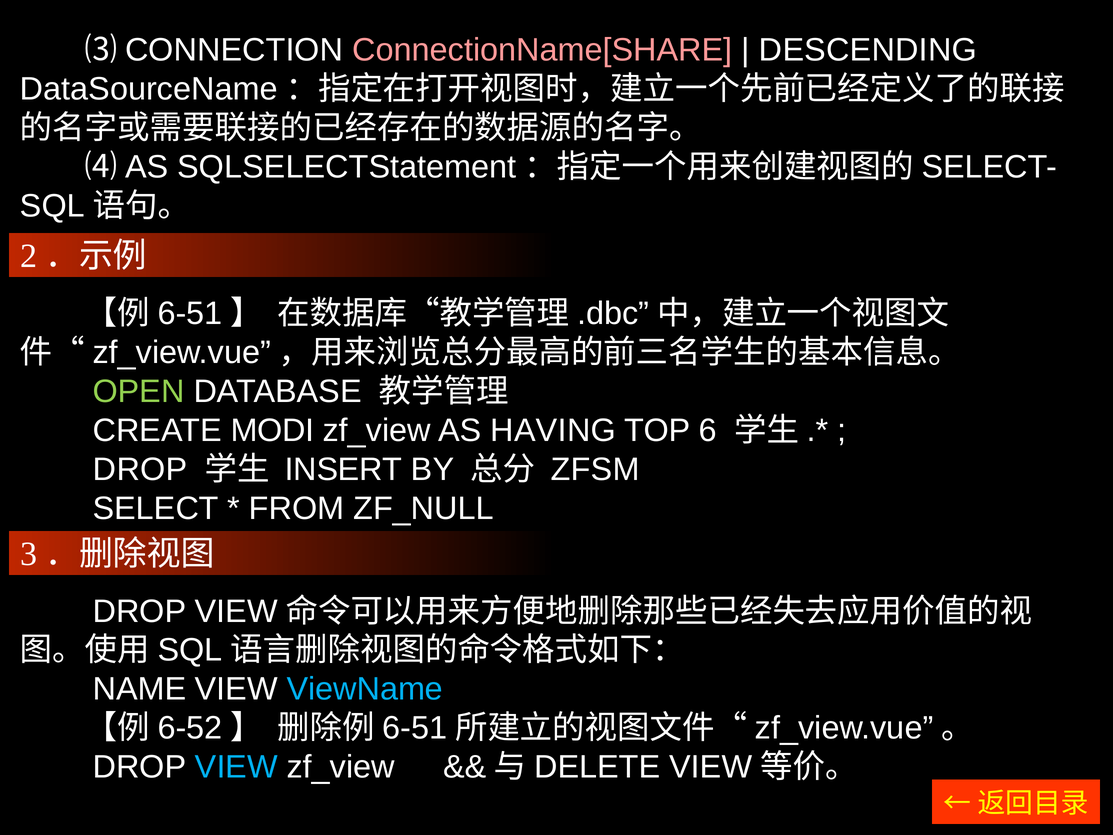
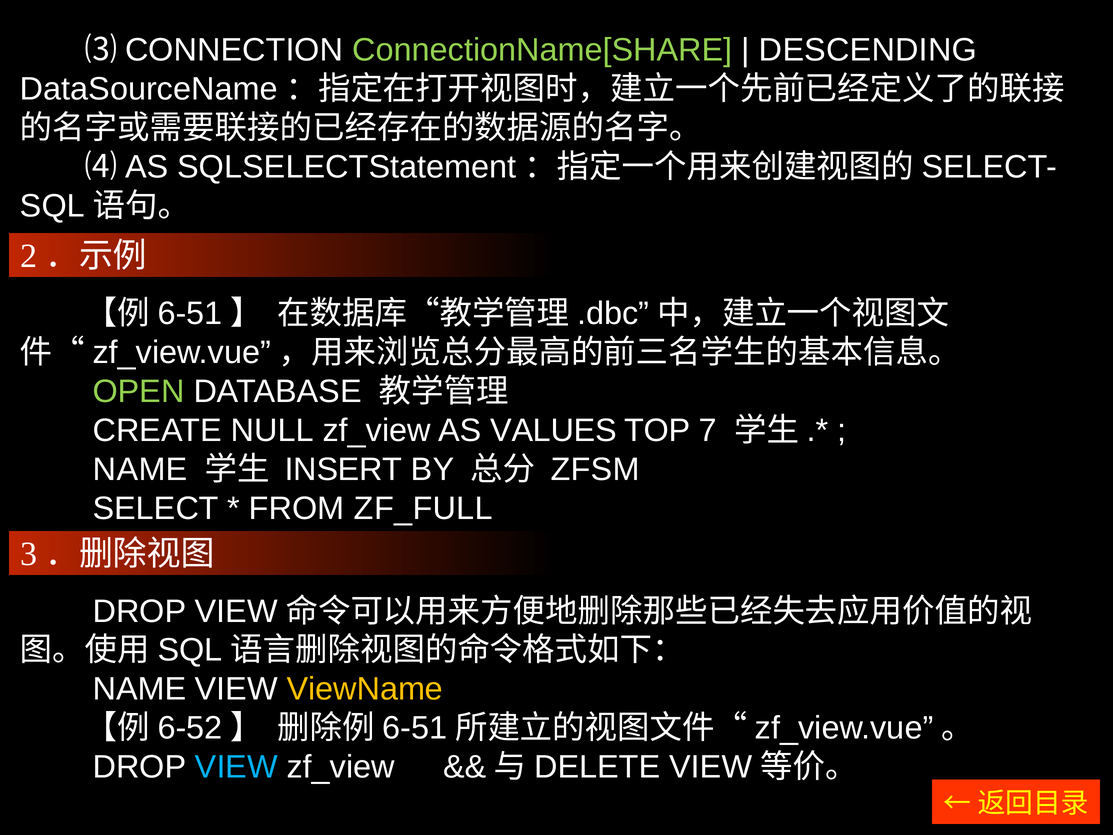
ConnectionName[SHARE colour: pink -> light green
MODI: MODI -> NULL
HAVING: HAVING -> VALUES
6: 6 -> 7
DROP at (140, 469): DROP -> NAME
ZF_NULL: ZF_NULL -> ZF_FULL
ViewName colour: light blue -> yellow
